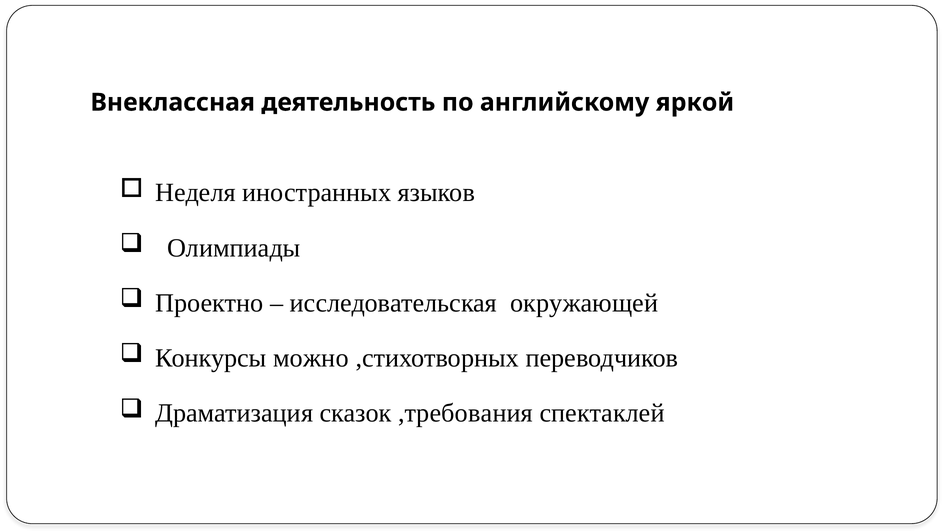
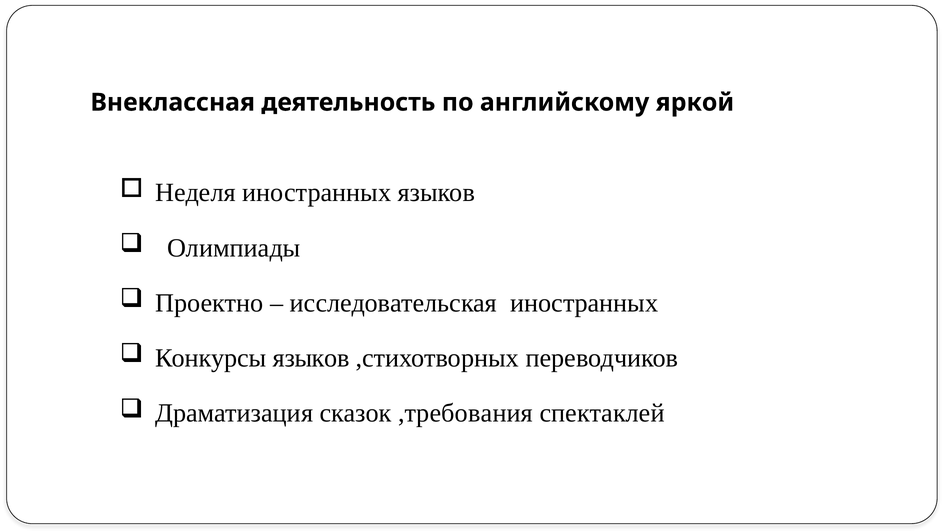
исследовательская окружающей: окружающей -> иностранных
Конкурсы можно: можно -> языков
